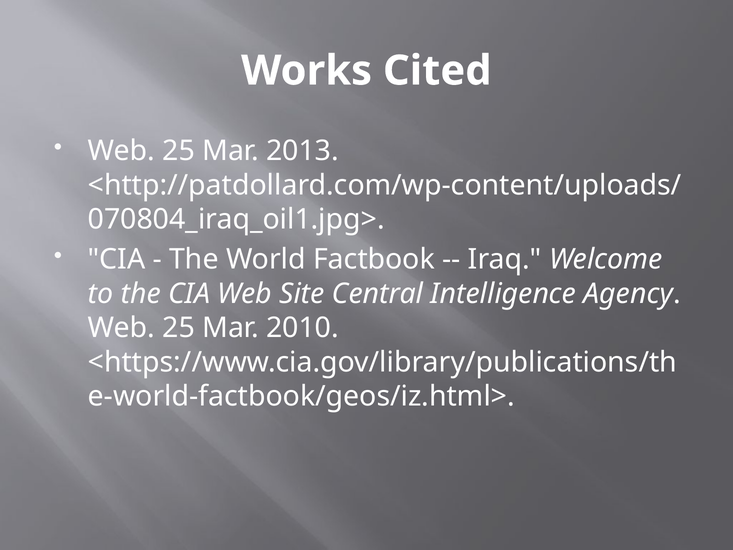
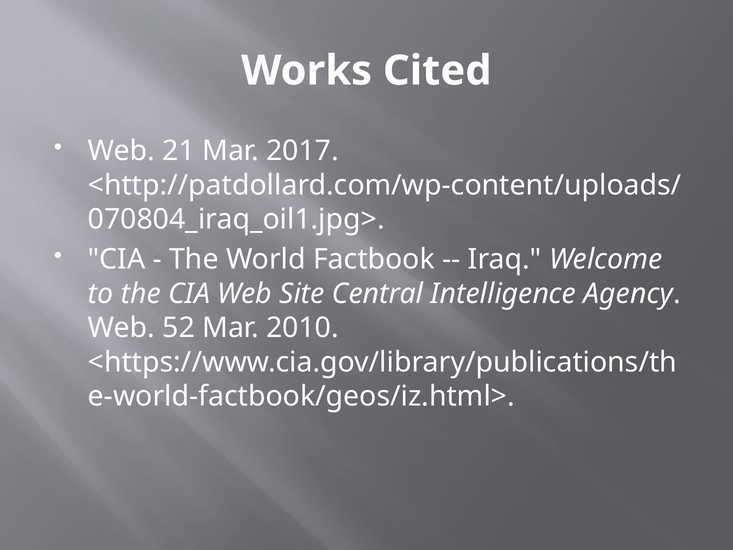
25 at (179, 151): 25 -> 21
2013: 2013 -> 2017
25 at (179, 328): 25 -> 52
